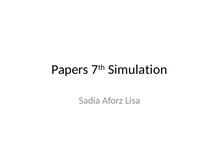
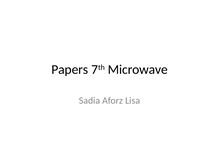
Simulation: Simulation -> Microwave
